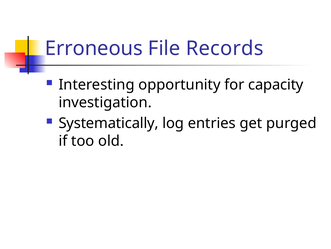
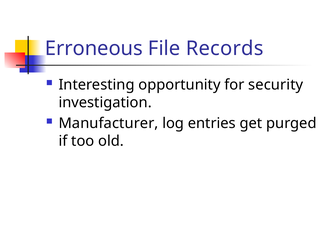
capacity: capacity -> security
Systematically: Systematically -> Manufacturer
